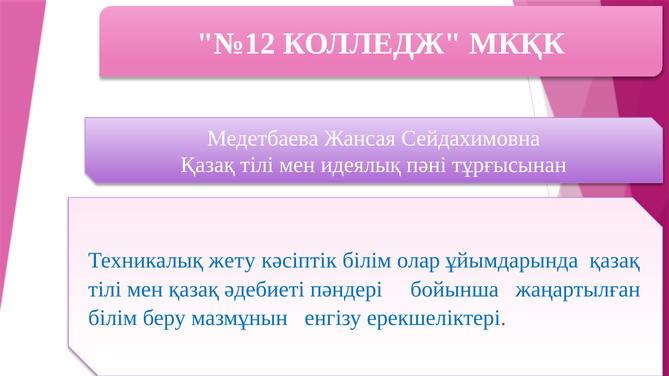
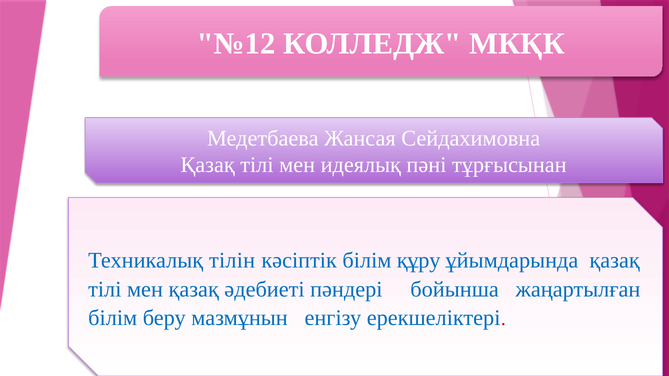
жету: жету -> тілін
олар: олар -> құру
